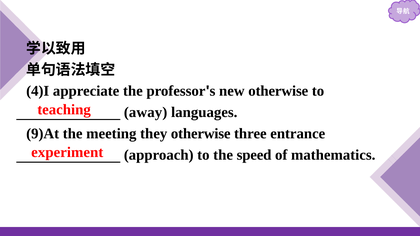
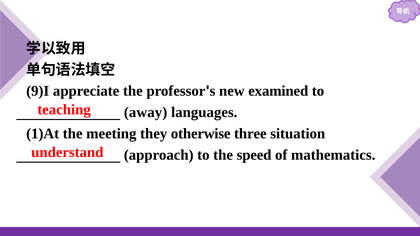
4)I: 4)I -> 9)I
new otherwise: otherwise -> examined
9)At: 9)At -> 1)At
entrance: entrance -> situation
experiment: experiment -> understand
